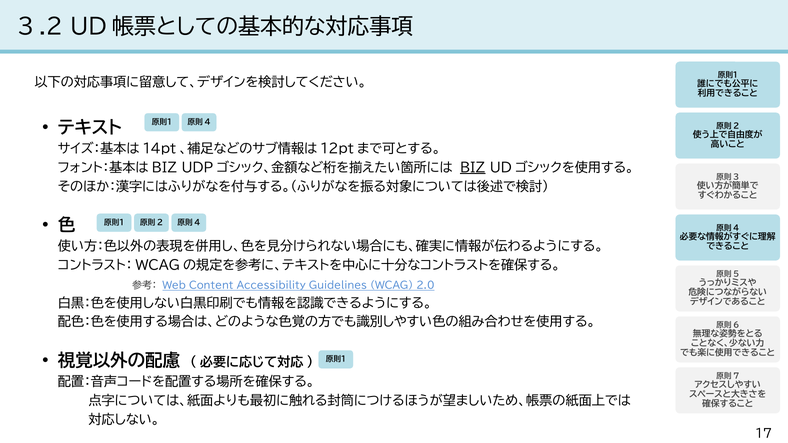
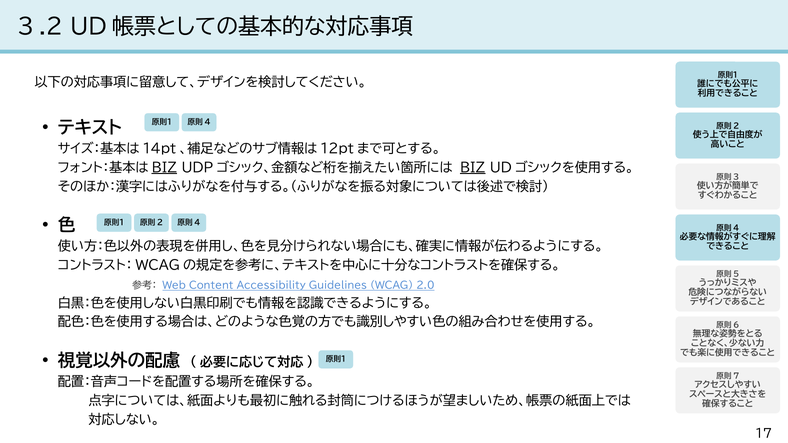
BIZ at (164, 168) underline: none -> present
